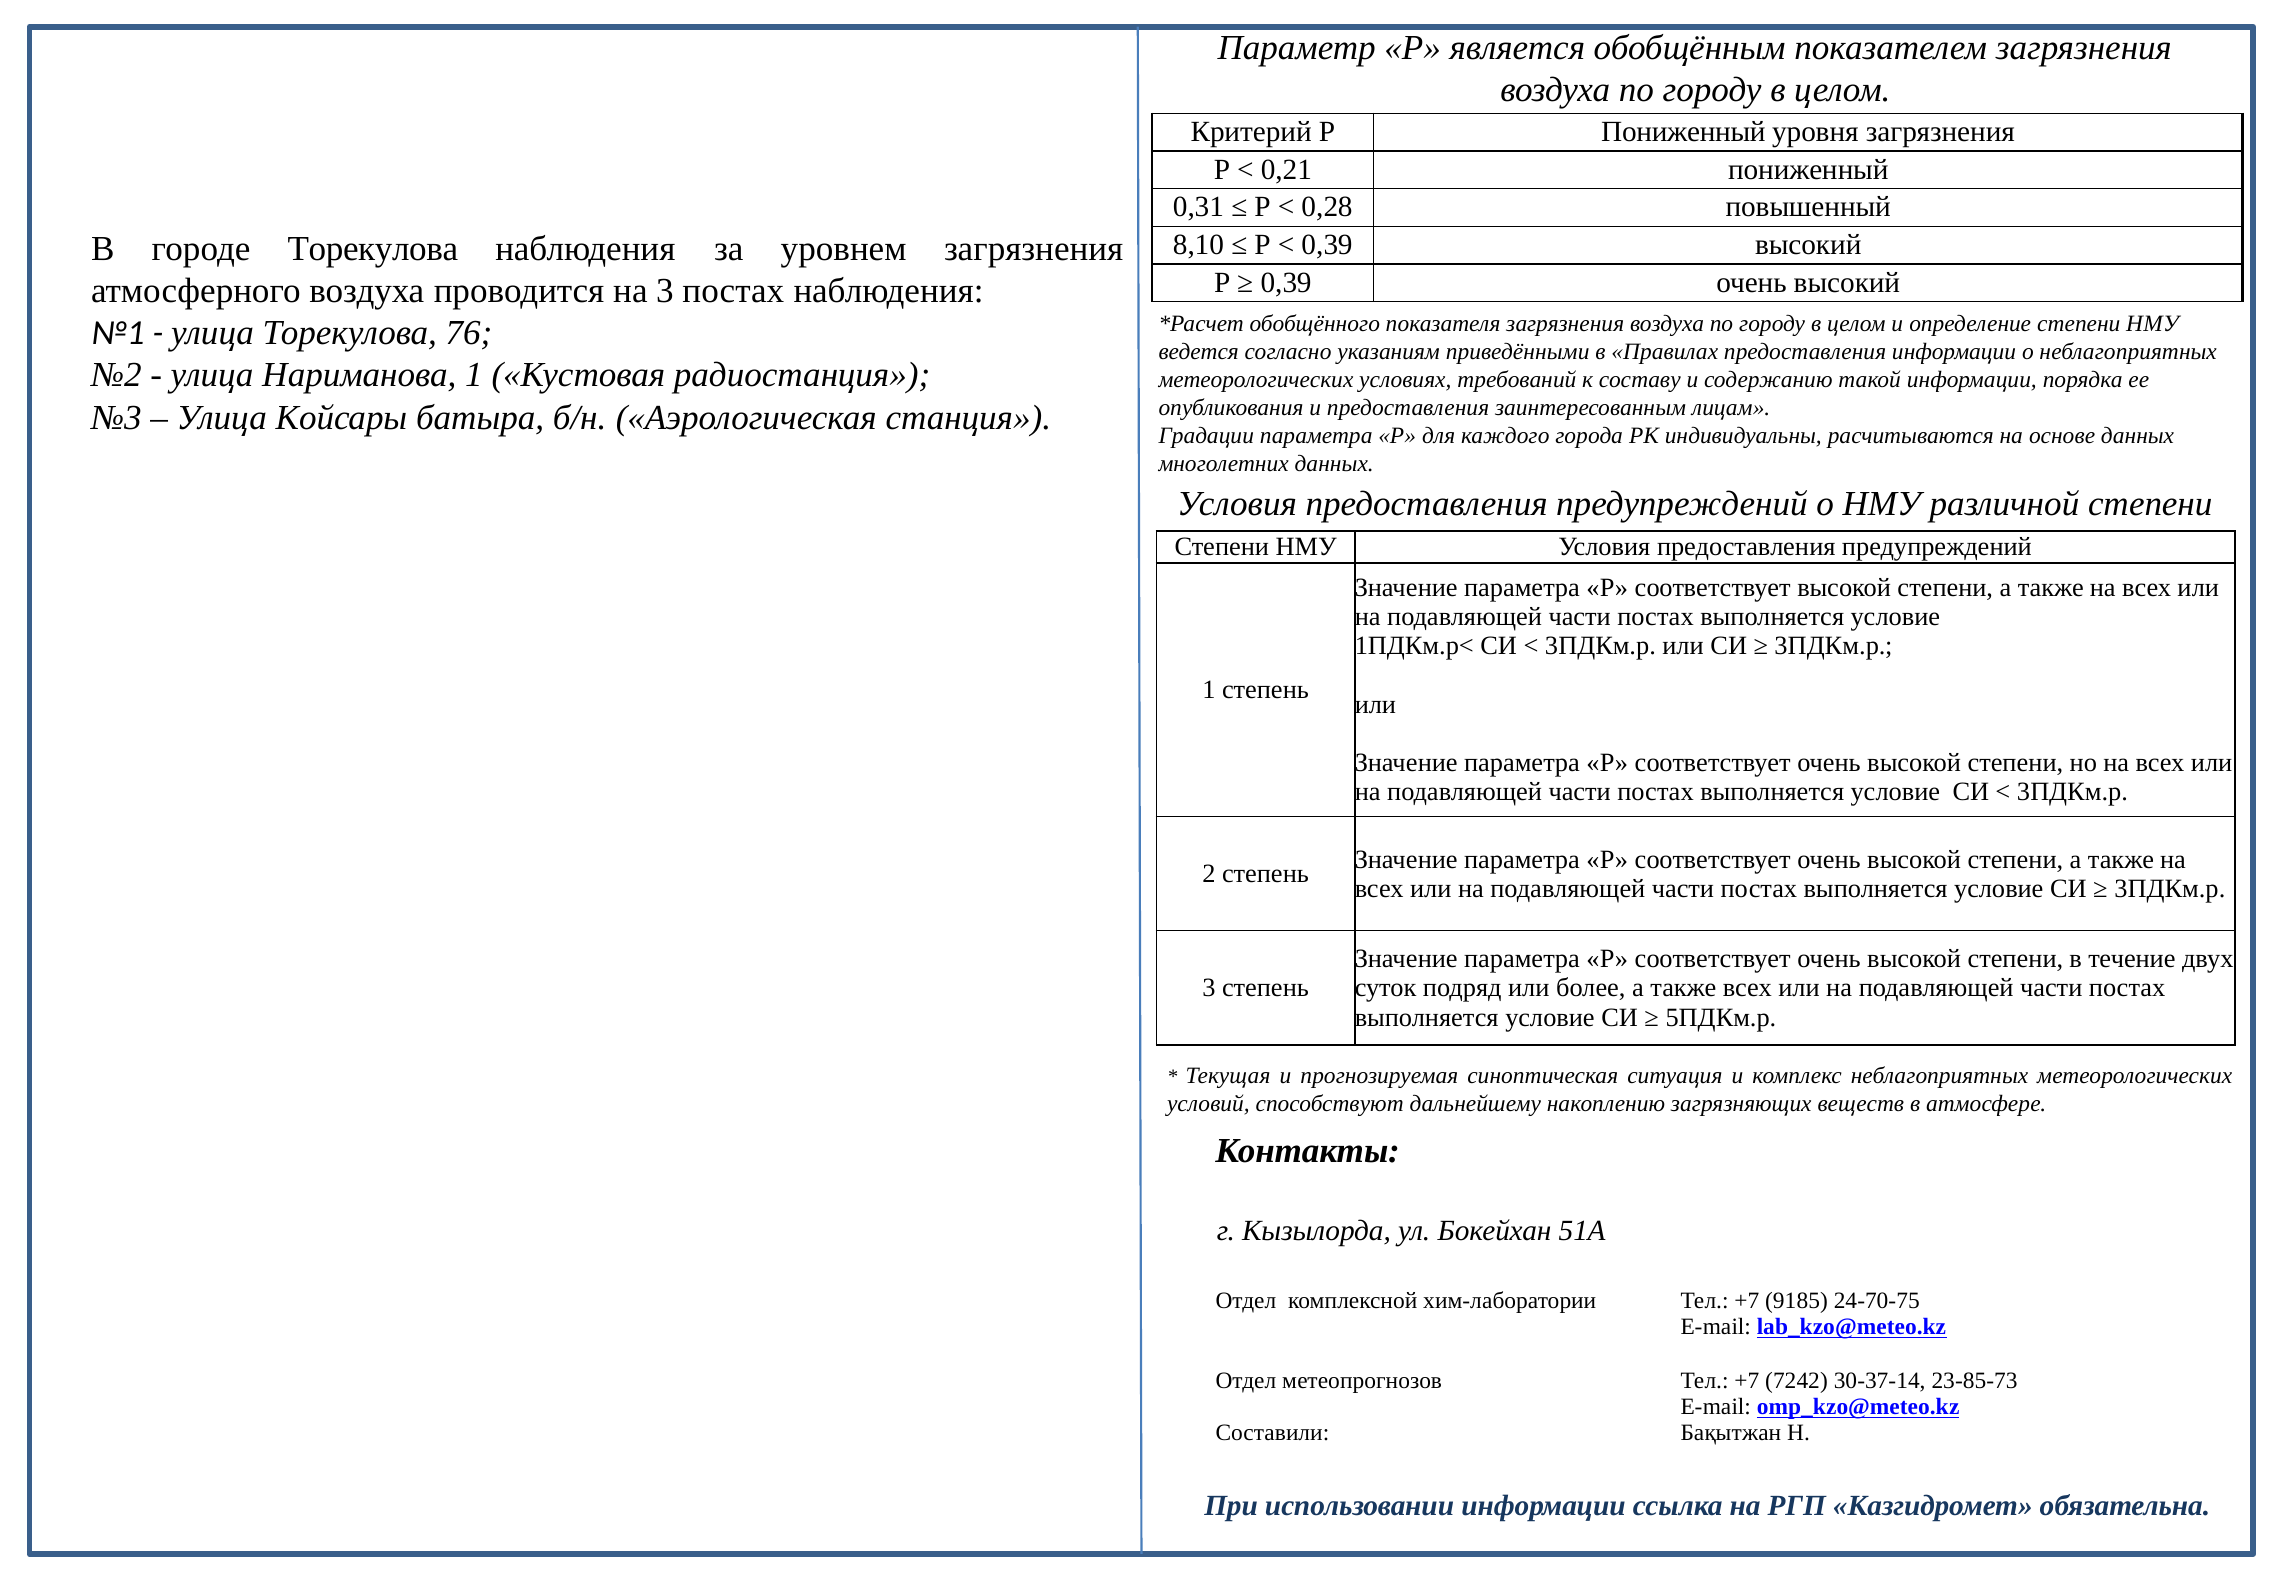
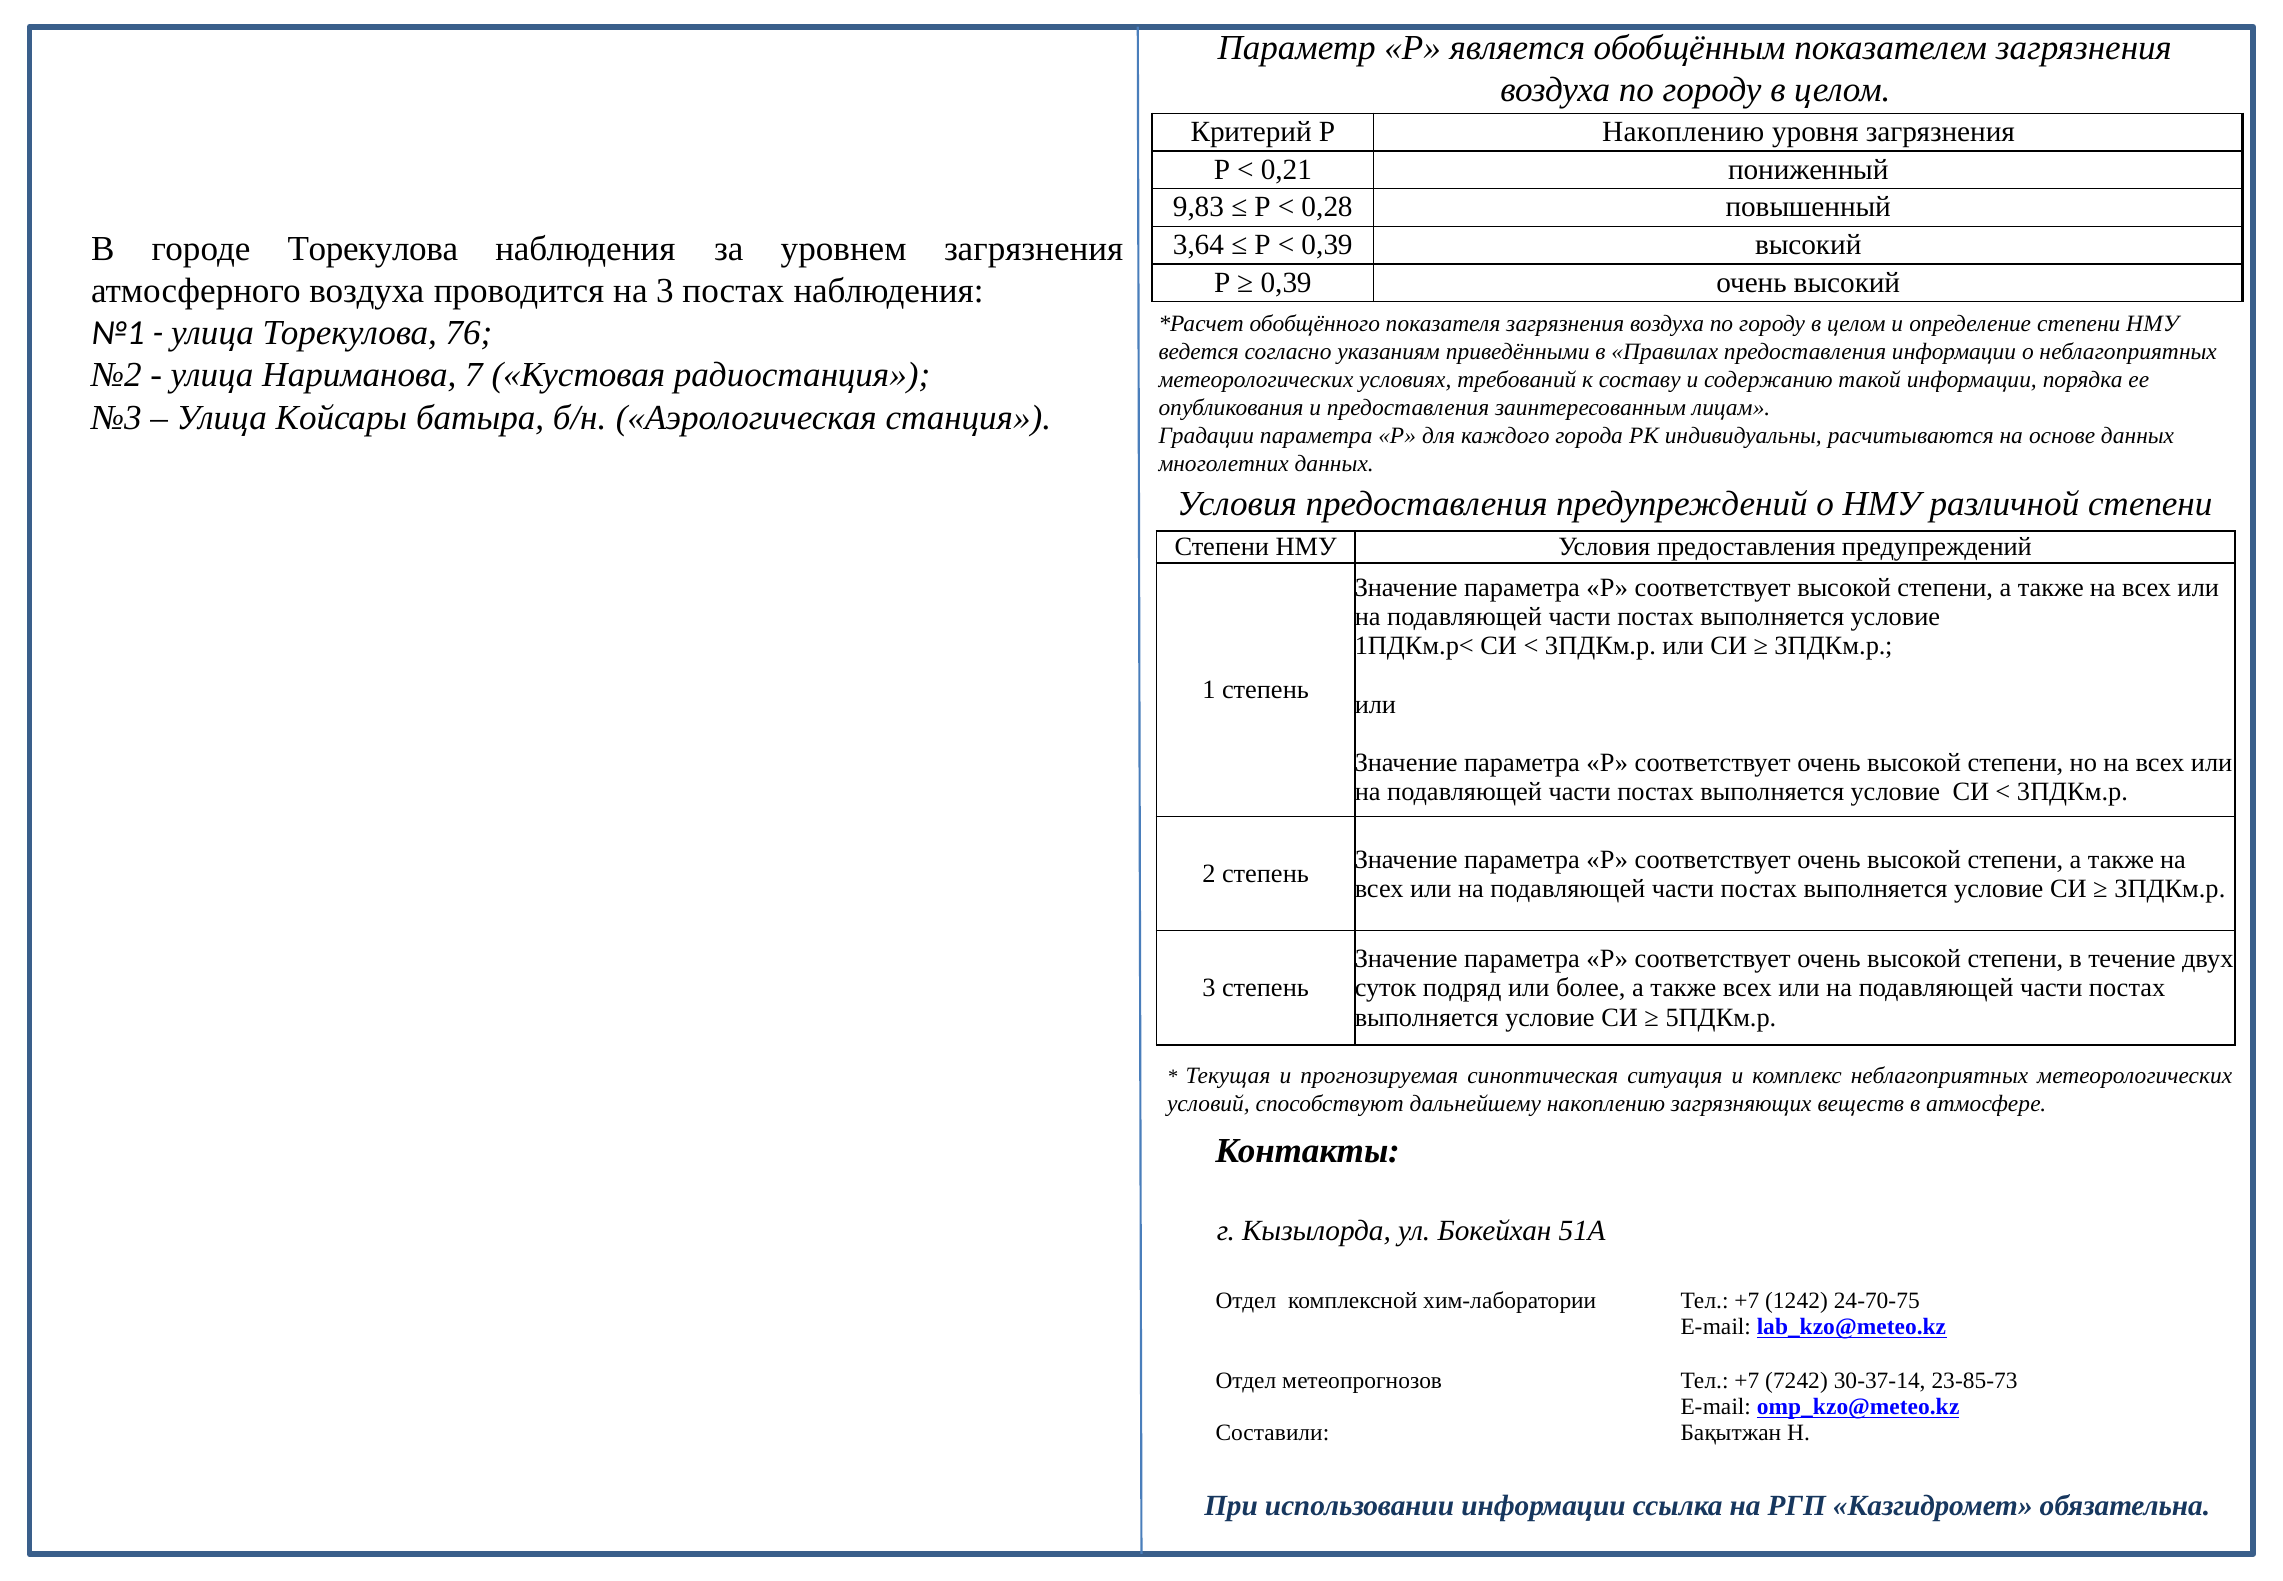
Р Пониженный: Пониженный -> Накоплению
0,31: 0,31 -> 9,83
8,10: 8,10 -> 3,64
Нариманова 1: 1 -> 7
9185: 9185 -> 1242
